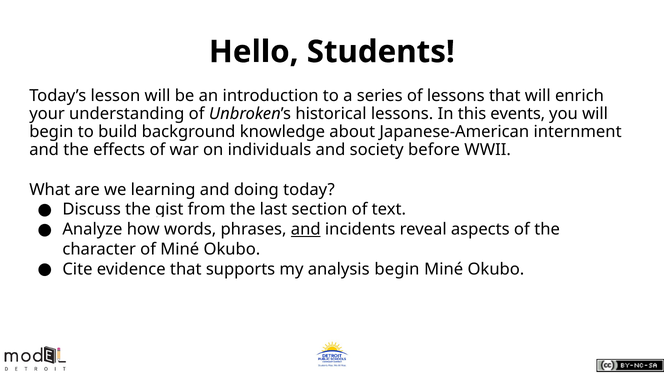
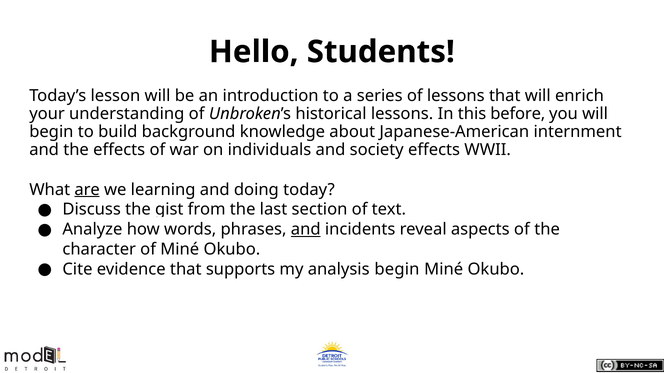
events: events -> before
society before: before -> effects
are underline: none -> present
